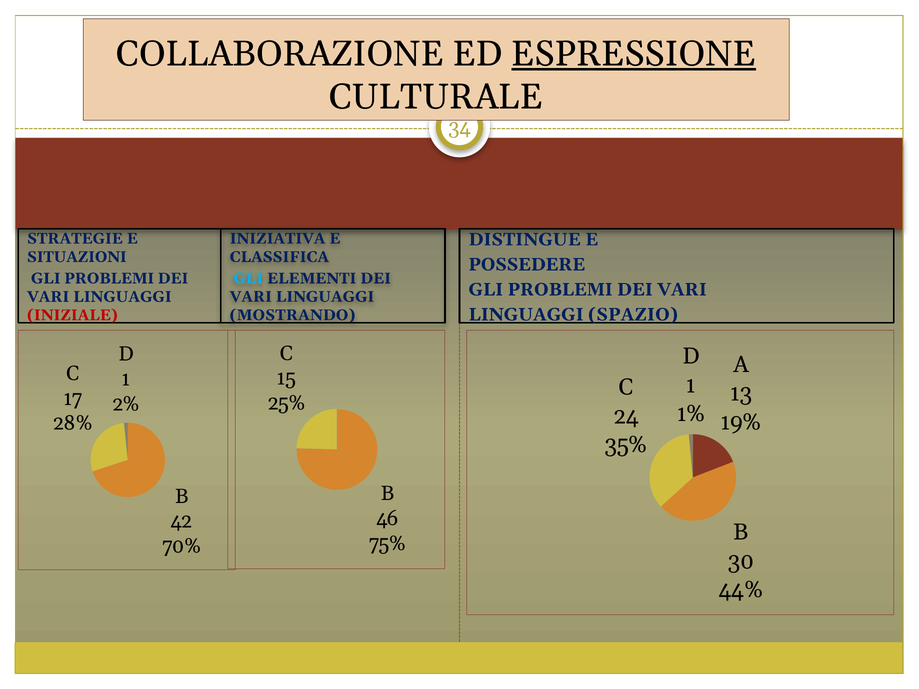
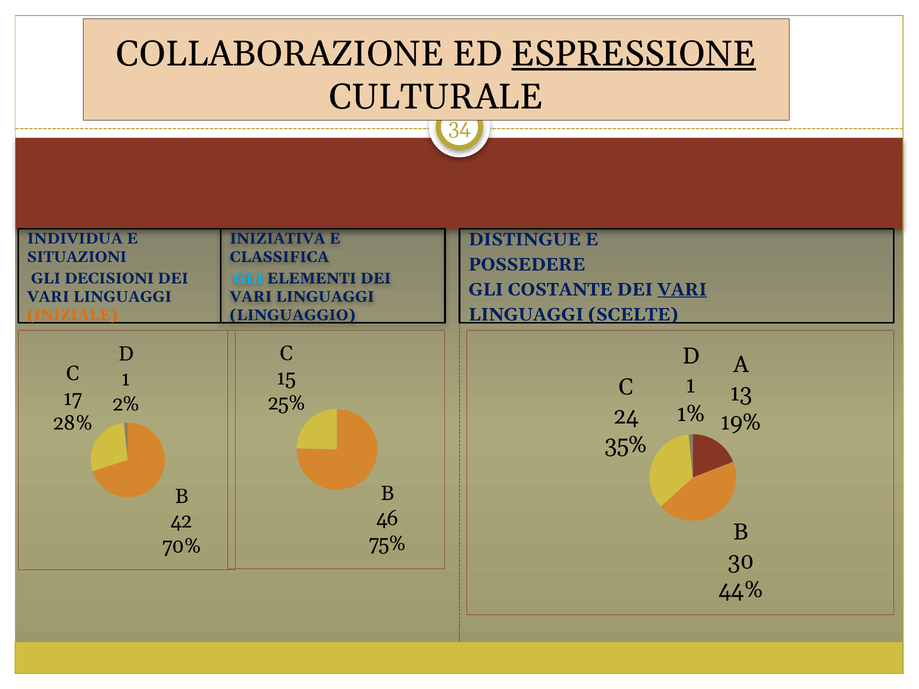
STRATEGIE: STRATEGIE -> INDIVIDUA
PROBLEMI at (109, 278): PROBLEMI -> DECISIONI
PROBLEMI at (560, 290): PROBLEMI -> COSTANTE
VARI at (682, 290) underline: none -> present
SPAZIO: SPAZIO -> SCELTE
MOSTRANDO: MOSTRANDO -> LINGUAGGIO
INIZIALE colour: red -> orange
